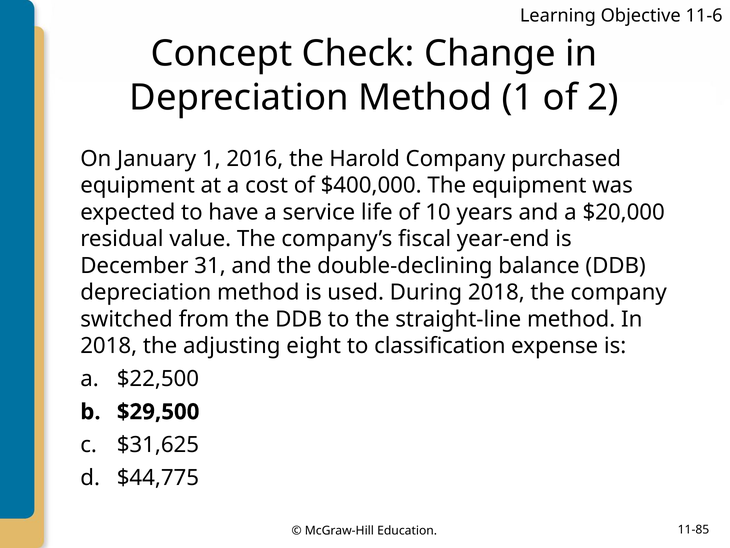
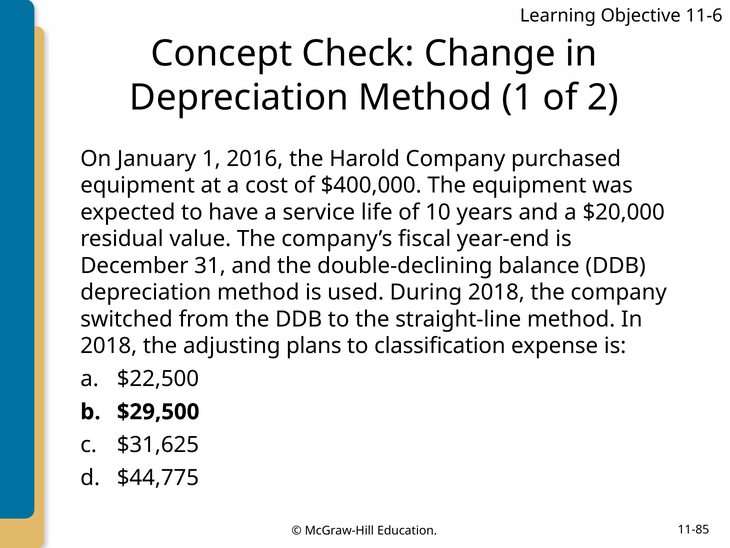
eight: eight -> plans
